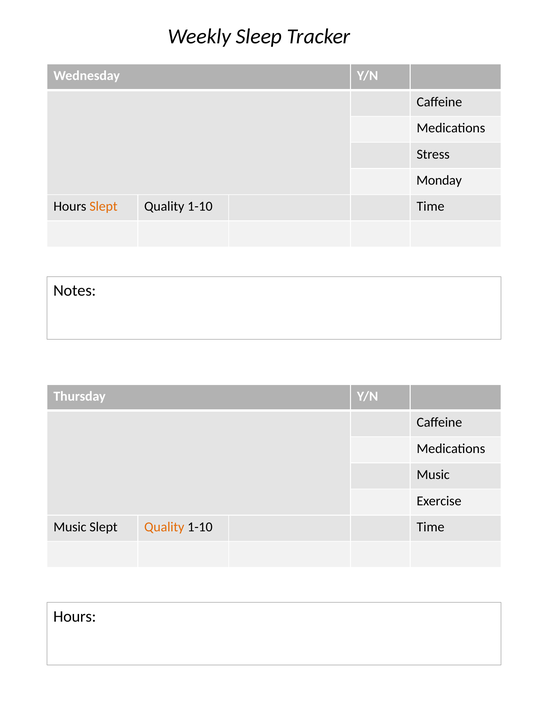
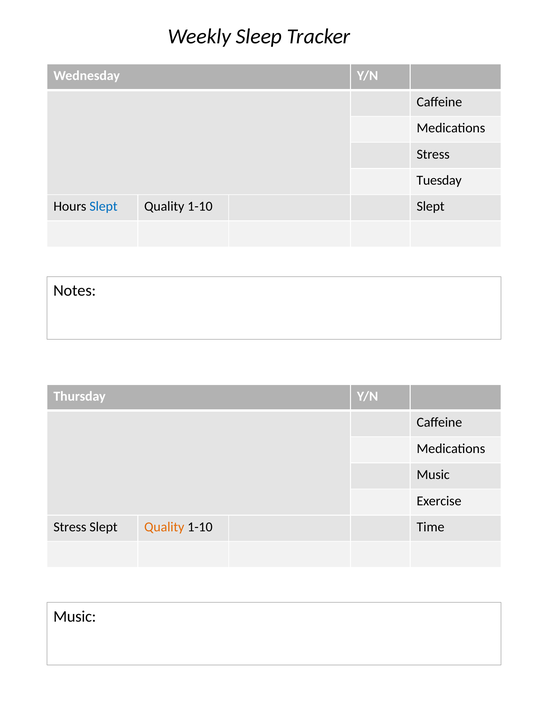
Monday: Monday -> Tuesday
Slept at (103, 207) colour: orange -> blue
Time at (431, 207): Time -> Slept
Music at (70, 527): Music -> Stress
Hours at (75, 617): Hours -> Music
